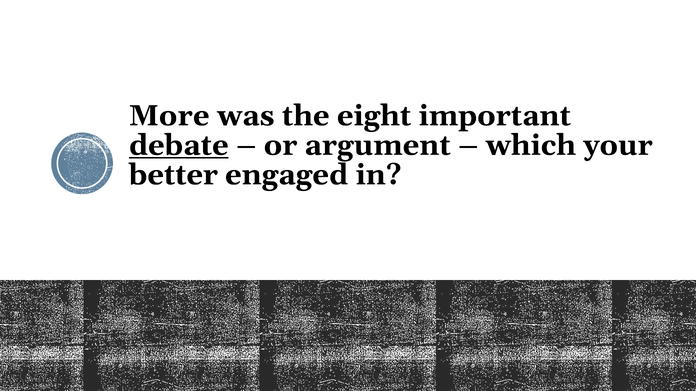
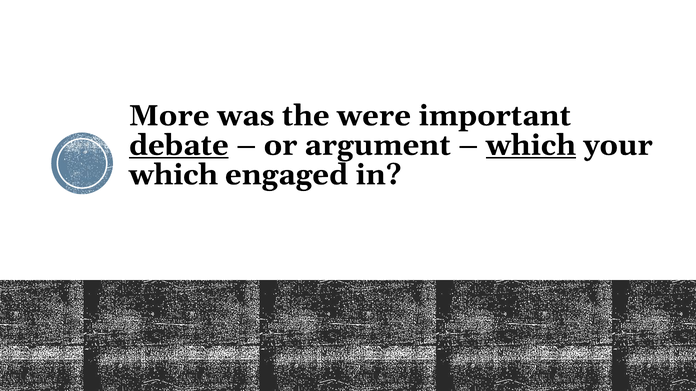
eight: eight -> were
which at (531, 145) underline: none -> present
better at (173, 175): better -> which
